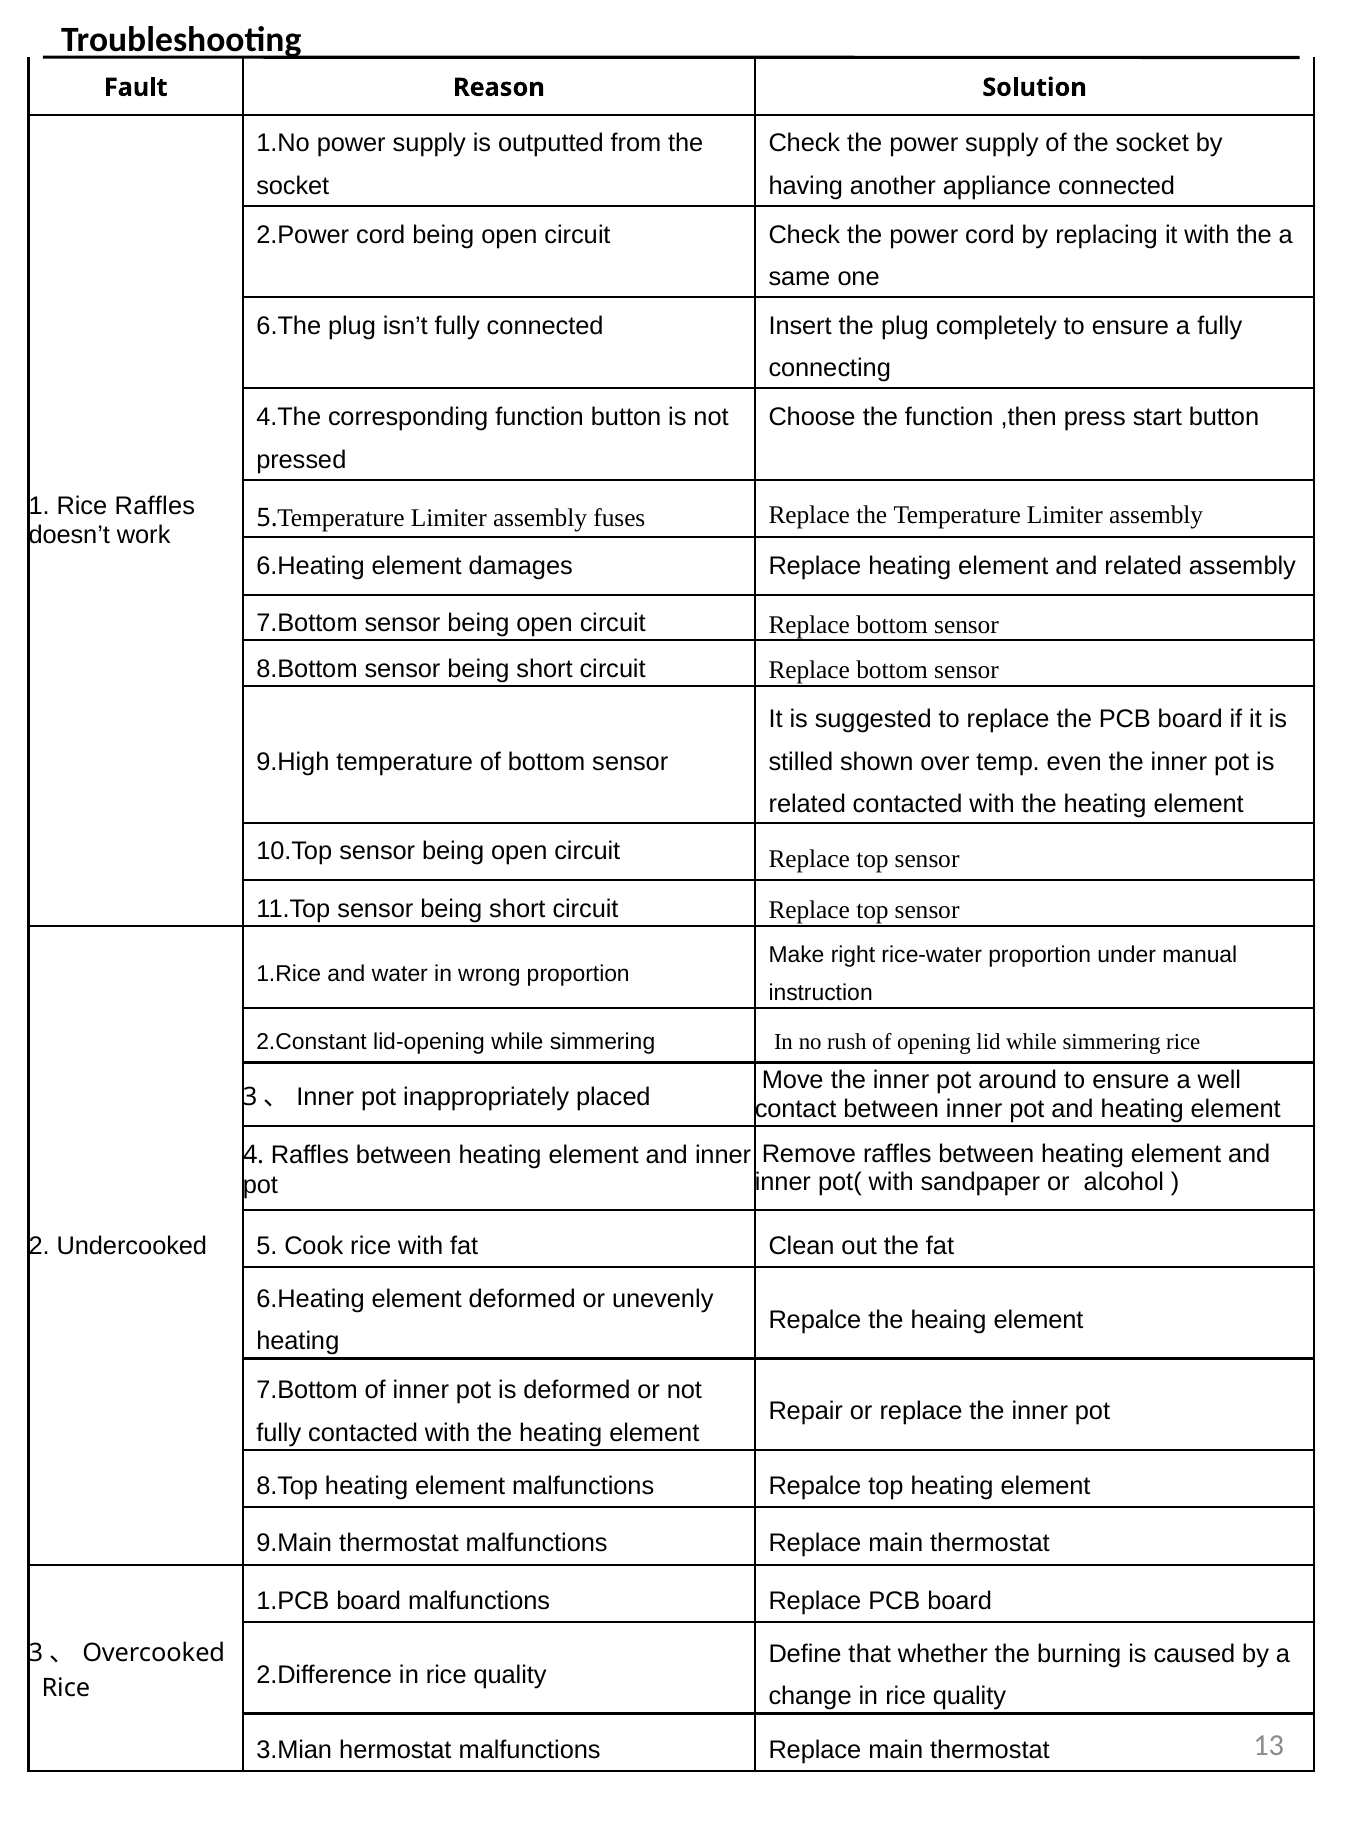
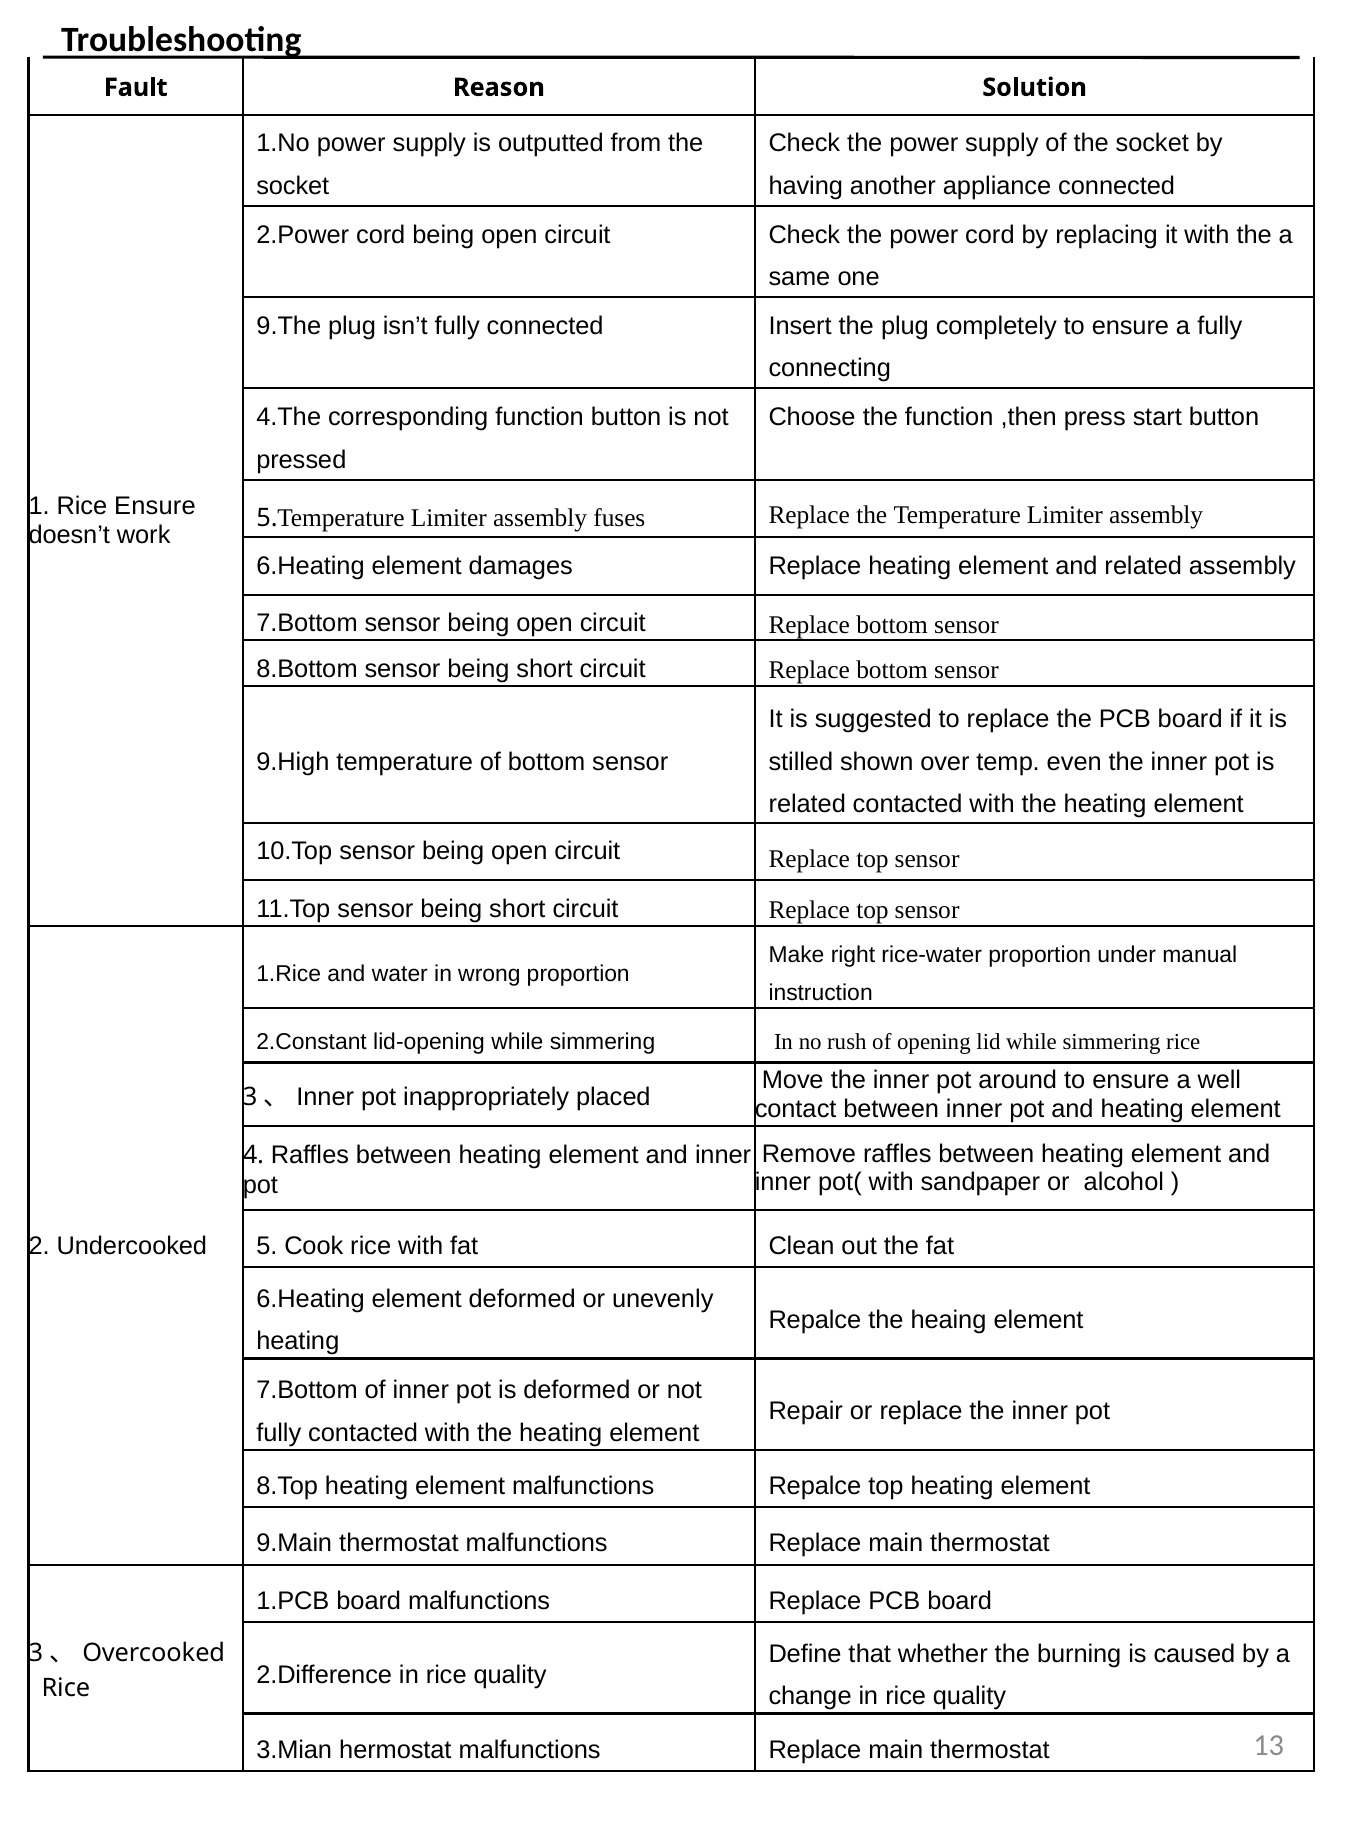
6.The: 6.The -> 9.The
Rice Raffles: Raffles -> Ensure
